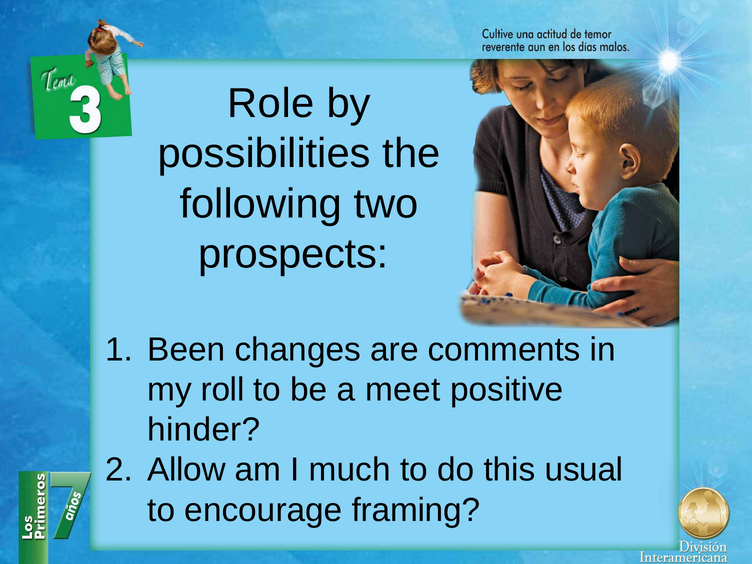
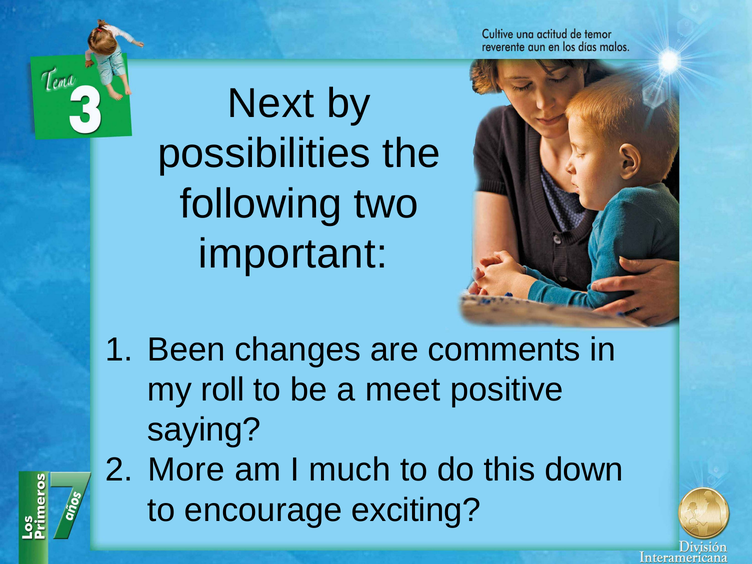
Role: Role -> Next
prospects: prospects -> important
hinder: hinder -> saying
Allow: Allow -> More
usual: usual -> down
framing: framing -> exciting
